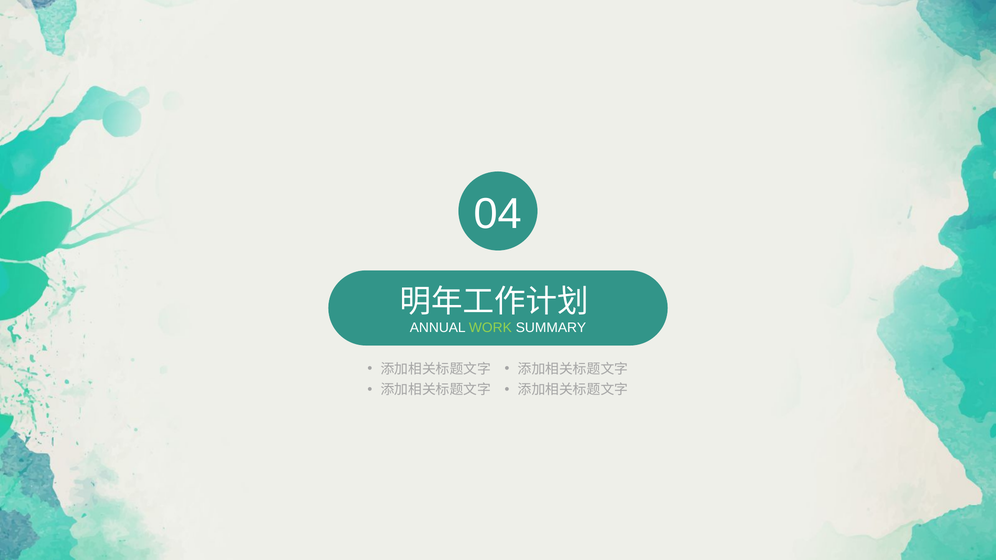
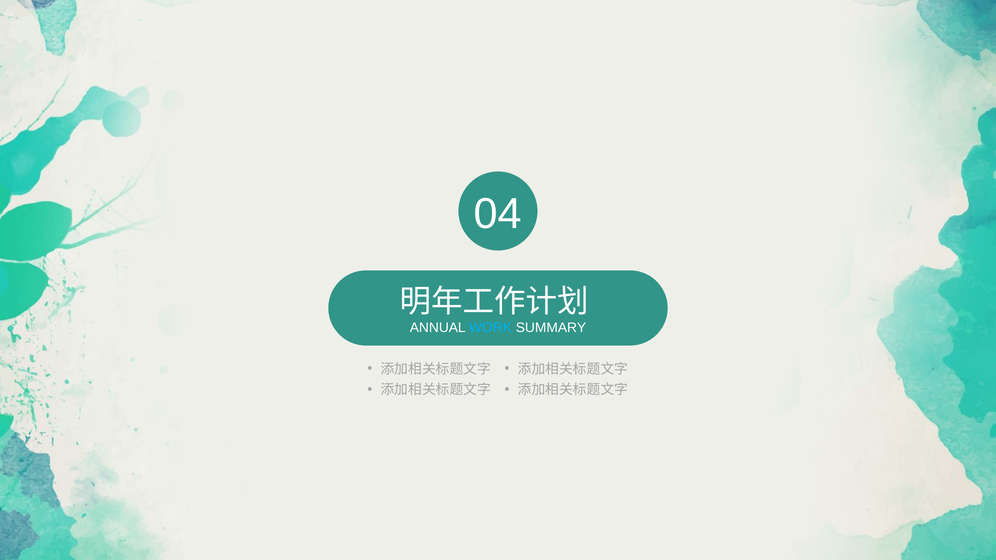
WORK colour: light green -> light blue
